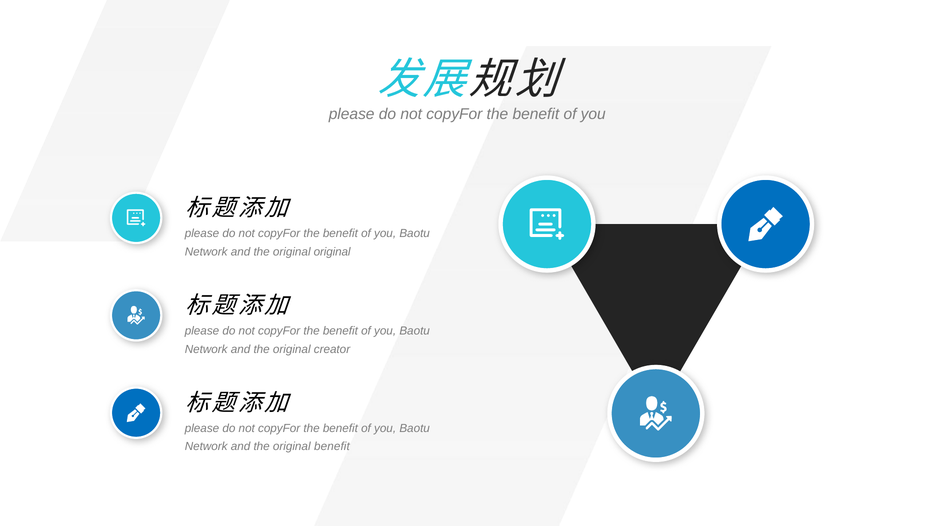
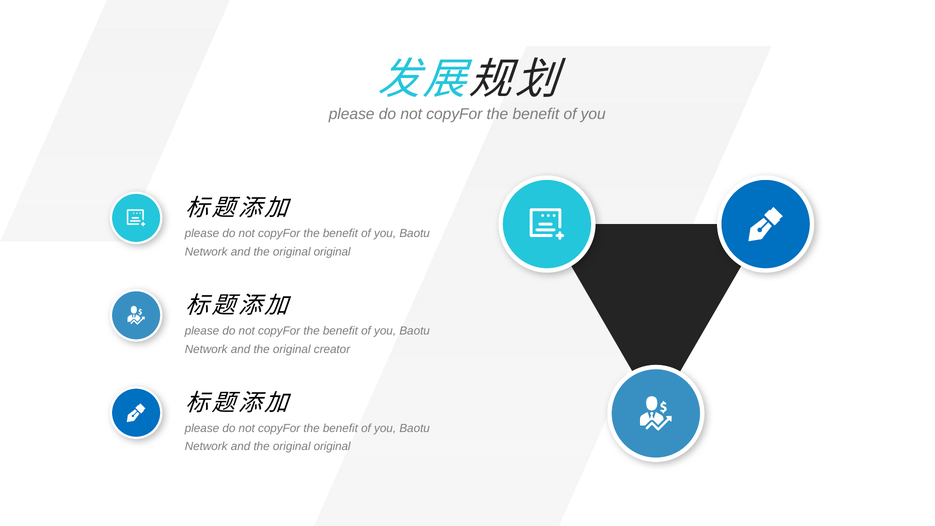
benefit at (332, 447): benefit -> original
